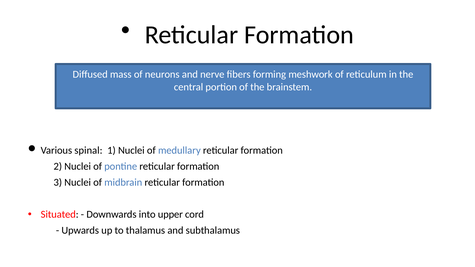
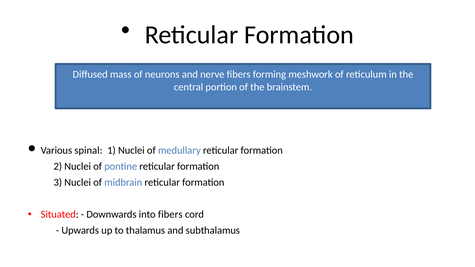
into upper: upper -> fibers
